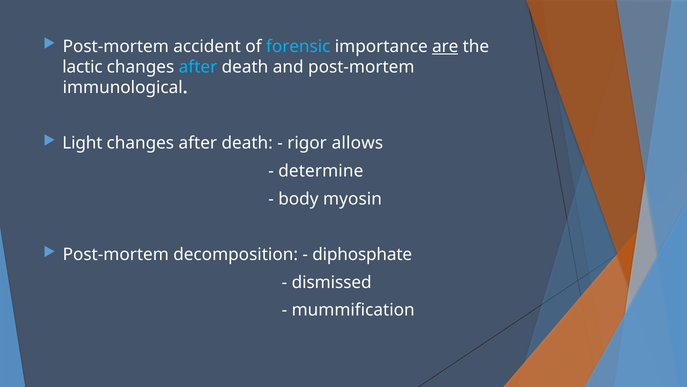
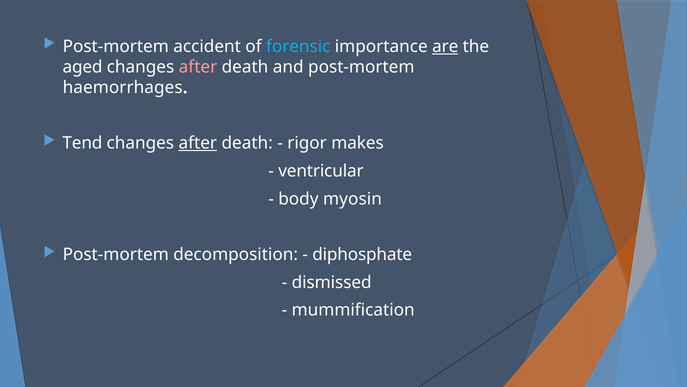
lactic: lactic -> aged
after at (198, 67) colour: light blue -> pink
immunological: immunological -> haemorrhages
Light: Light -> Tend
after at (198, 143) underline: none -> present
allows: allows -> makes
determine: determine -> ventricular
